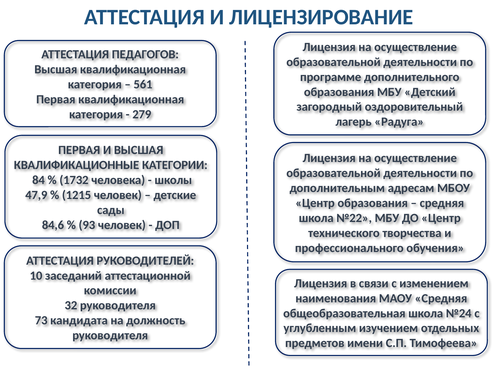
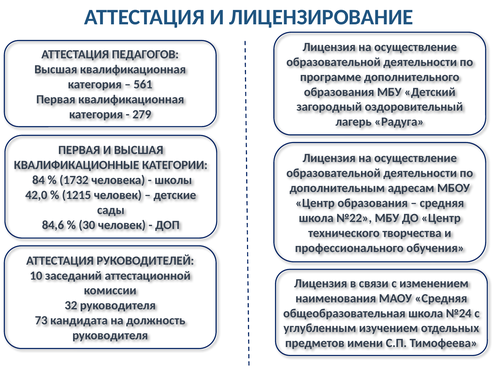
47,9: 47,9 -> 42,0
93: 93 -> 30
